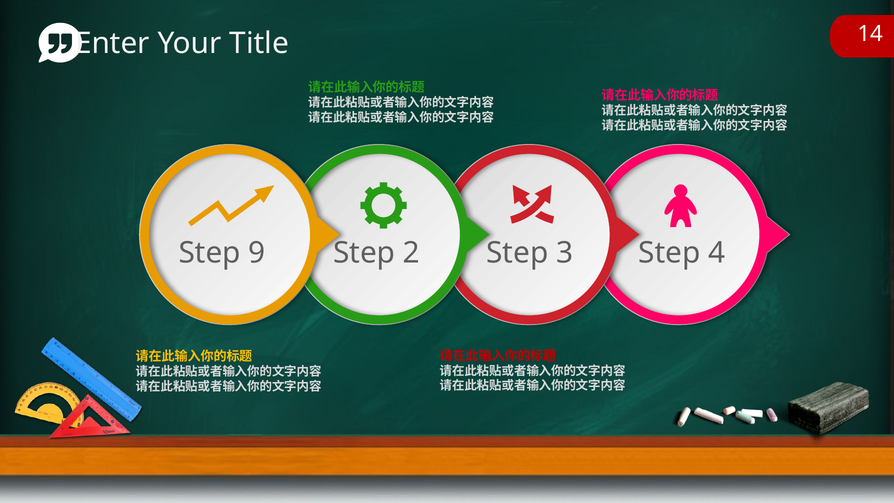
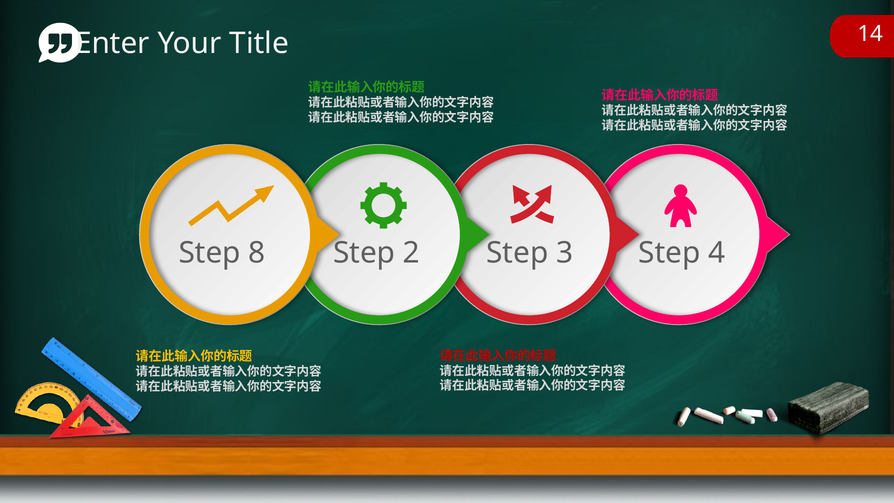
9: 9 -> 8
